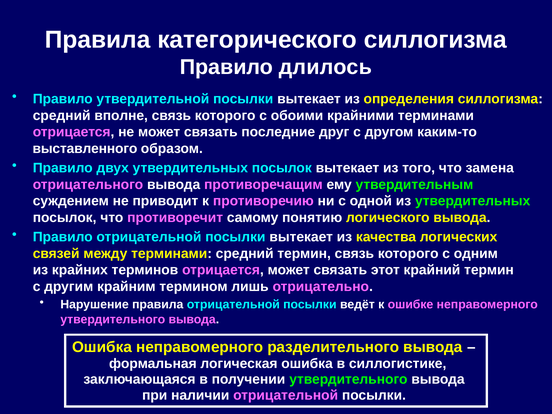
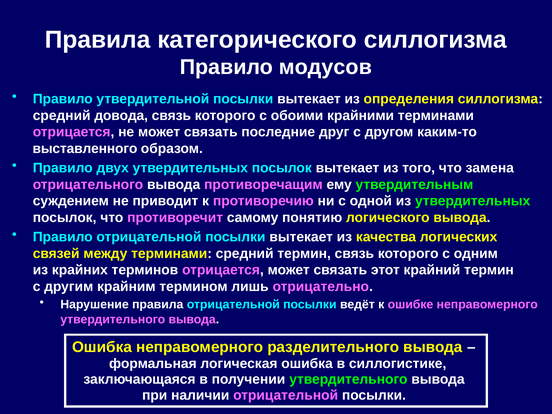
длилось: длилось -> модусов
вполне: вполне -> довода
